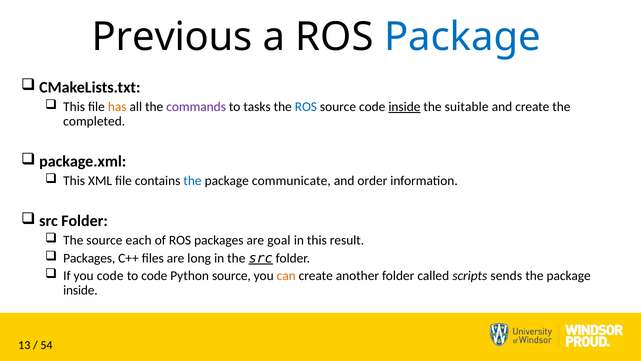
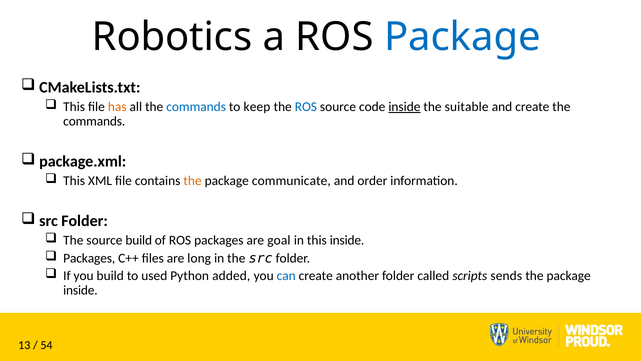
Previous: Previous -> Robotics
commands at (196, 107) colour: purple -> blue
tasks: tasks -> keep
completed at (94, 121): completed -> commands
the at (193, 181) colour: blue -> orange
source each: each -> build
this result: result -> inside
src at (261, 258) underline: present -> none
you code: code -> build
to code: code -> used
Python source: source -> added
can colour: orange -> blue
